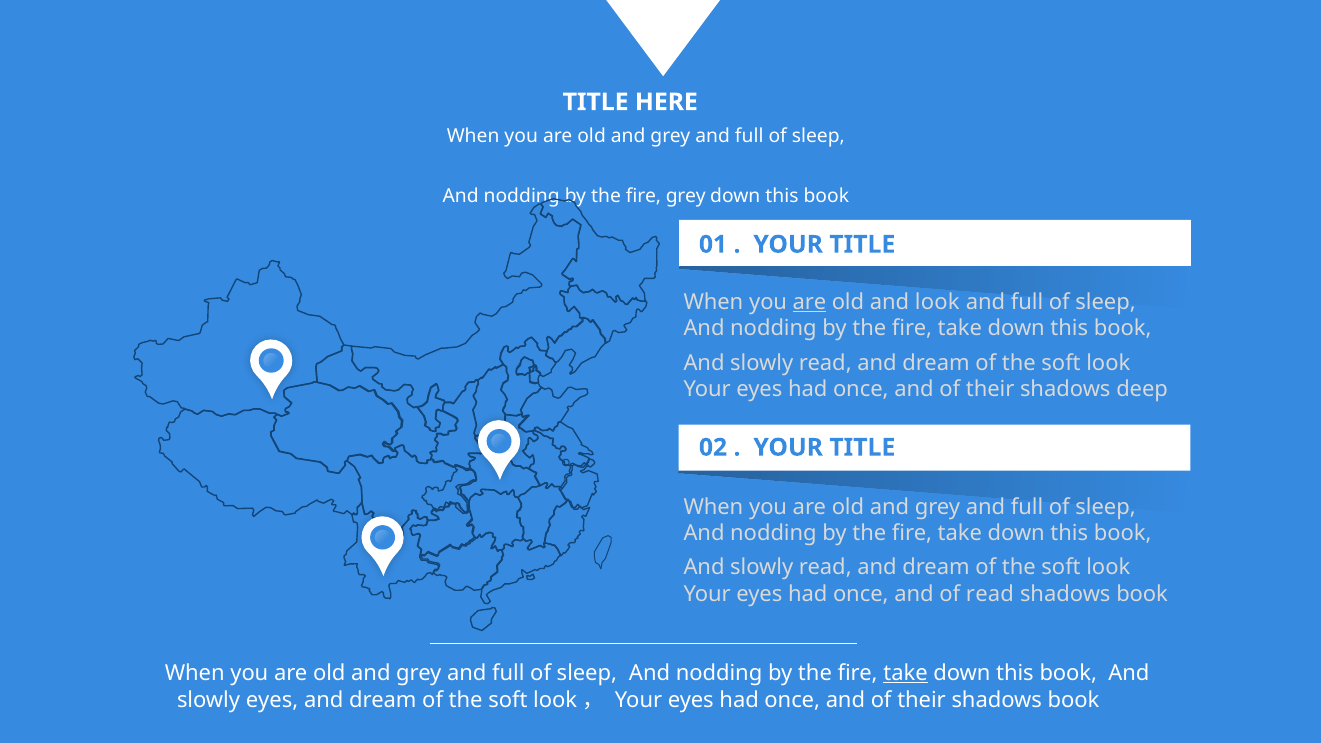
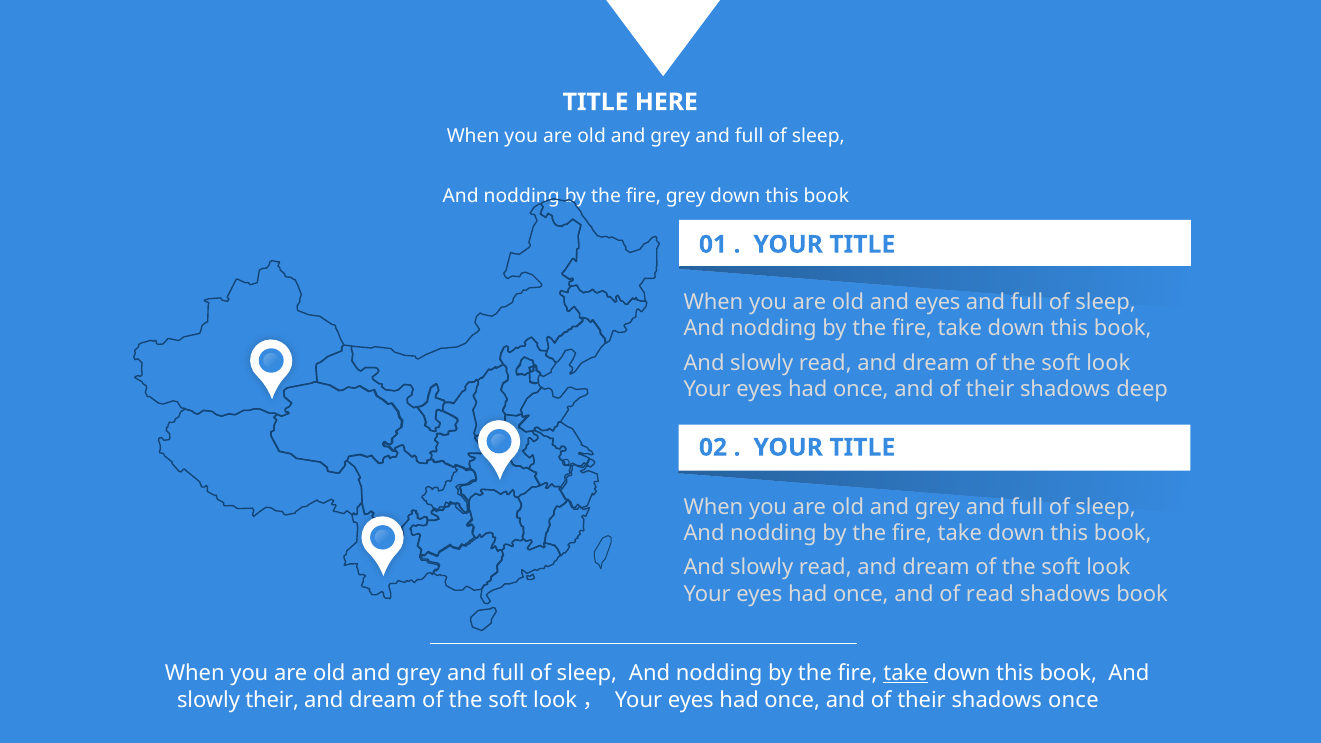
are at (809, 302) underline: present -> none
and look: look -> eyes
slowly eyes: eyes -> their
their shadows book: book -> once
